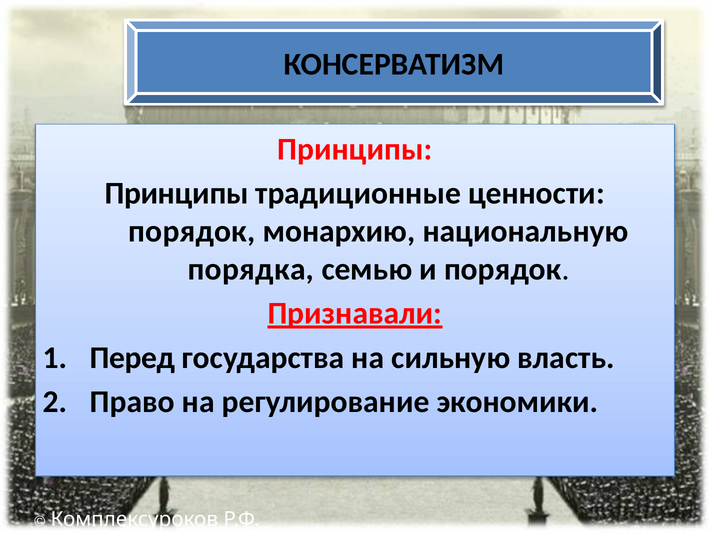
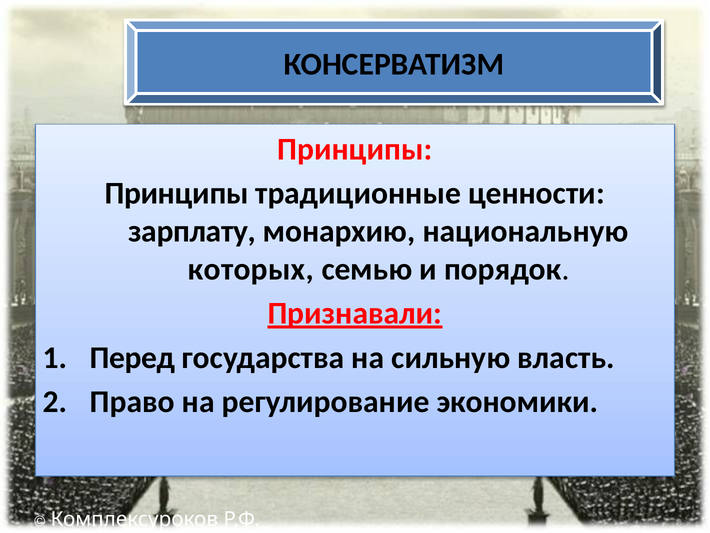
порядок at (192, 231): порядок -> зарплату
порядка: порядка -> которых
